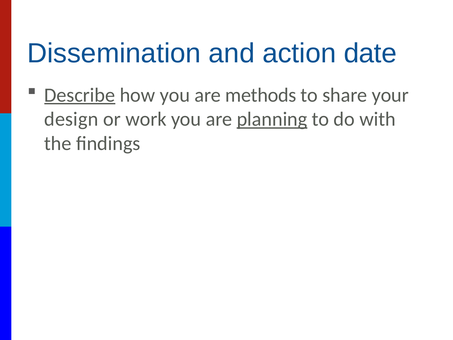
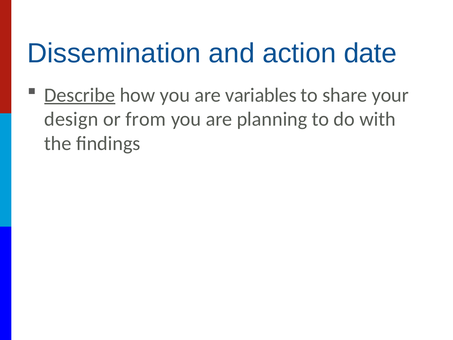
methods: methods -> variables
work: work -> from
planning underline: present -> none
